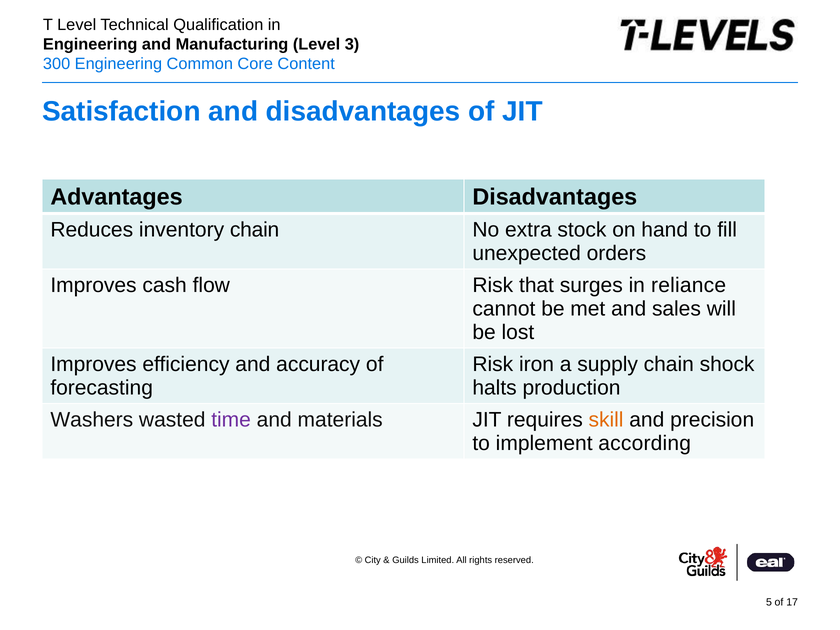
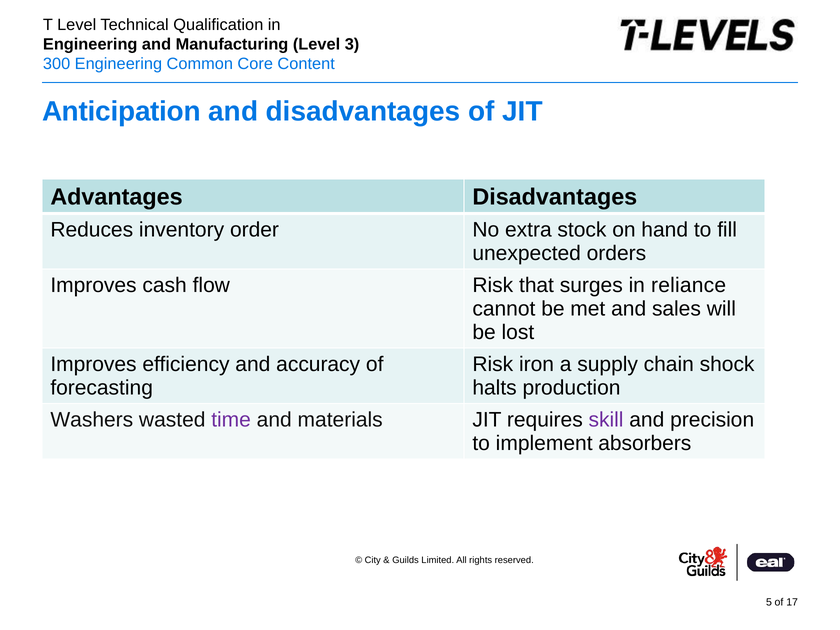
Satisfaction: Satisfaction -> Anticipation
inventory chain: chain -> order
skill colour: orange -> purple
according: according -> absorbers
